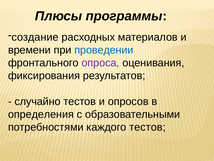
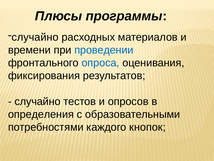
создание at (35, 37): создание -> случайно
опроса colour: purple -> blue
каждого тестов: тестов -> кнопок
